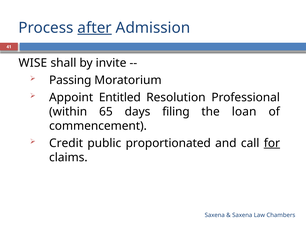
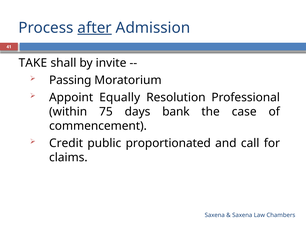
WISE: WISE -> TAKE
Entitled: Entitled -> Equally
65: 65 -> 75
filing: filing -> bank
loan: loan -> case
for underline: present -> none
